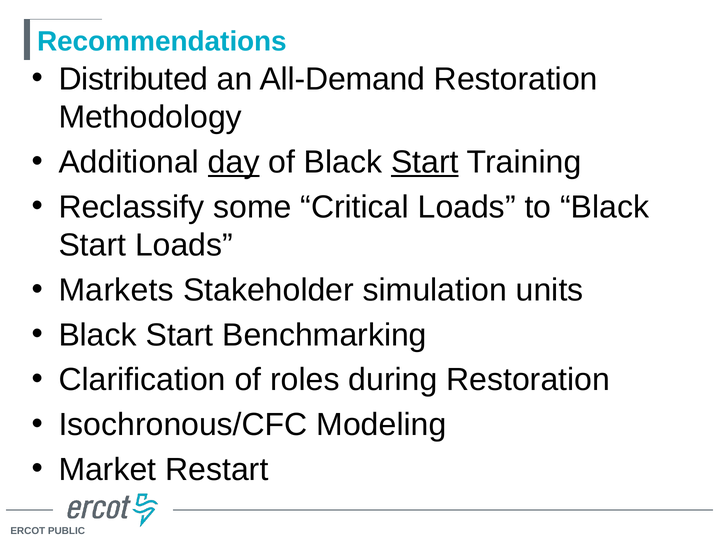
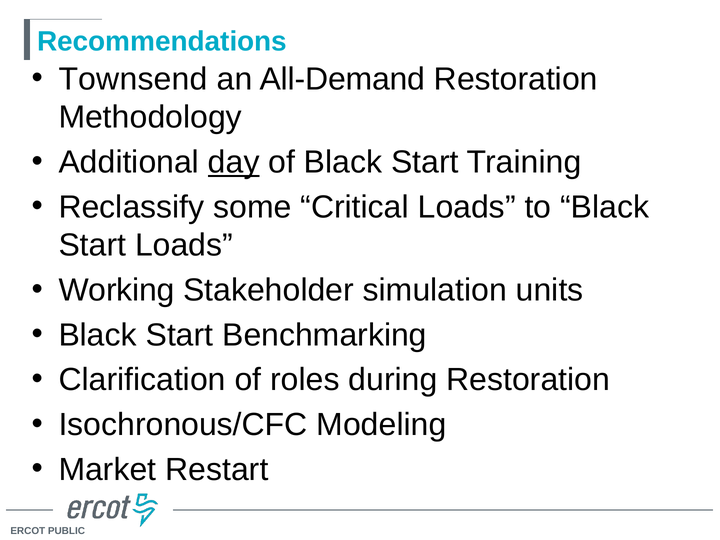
Distributed: Distributed -> Townsend
Start at (425, 162) underline: present -> none
Markets: Markets -> Working
